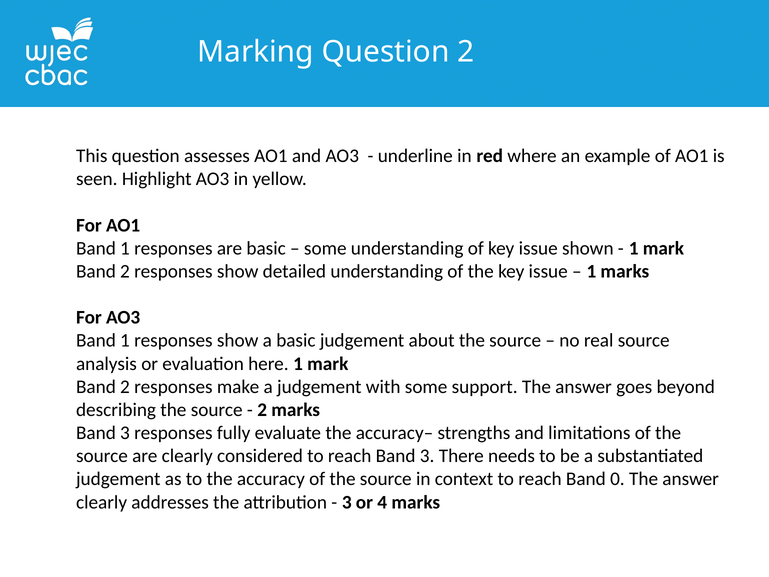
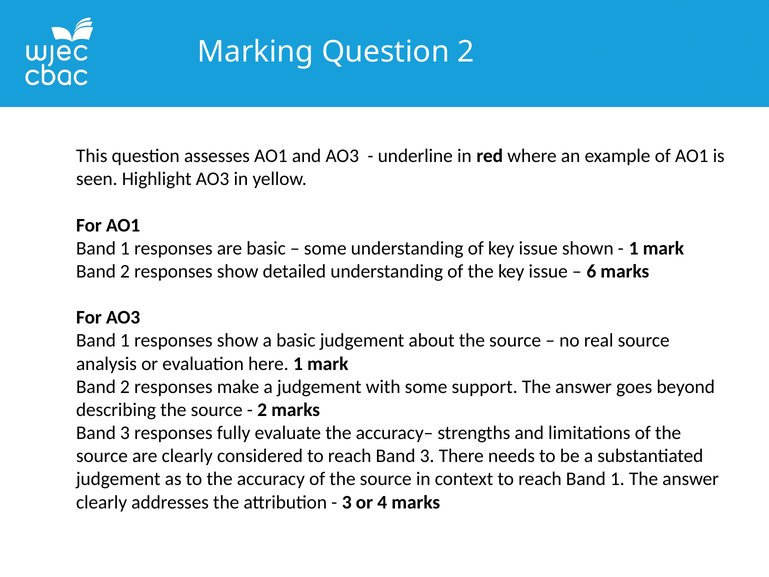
1 at (591, 271): 1 -> 6
reach Band 0: 0 -> 1
